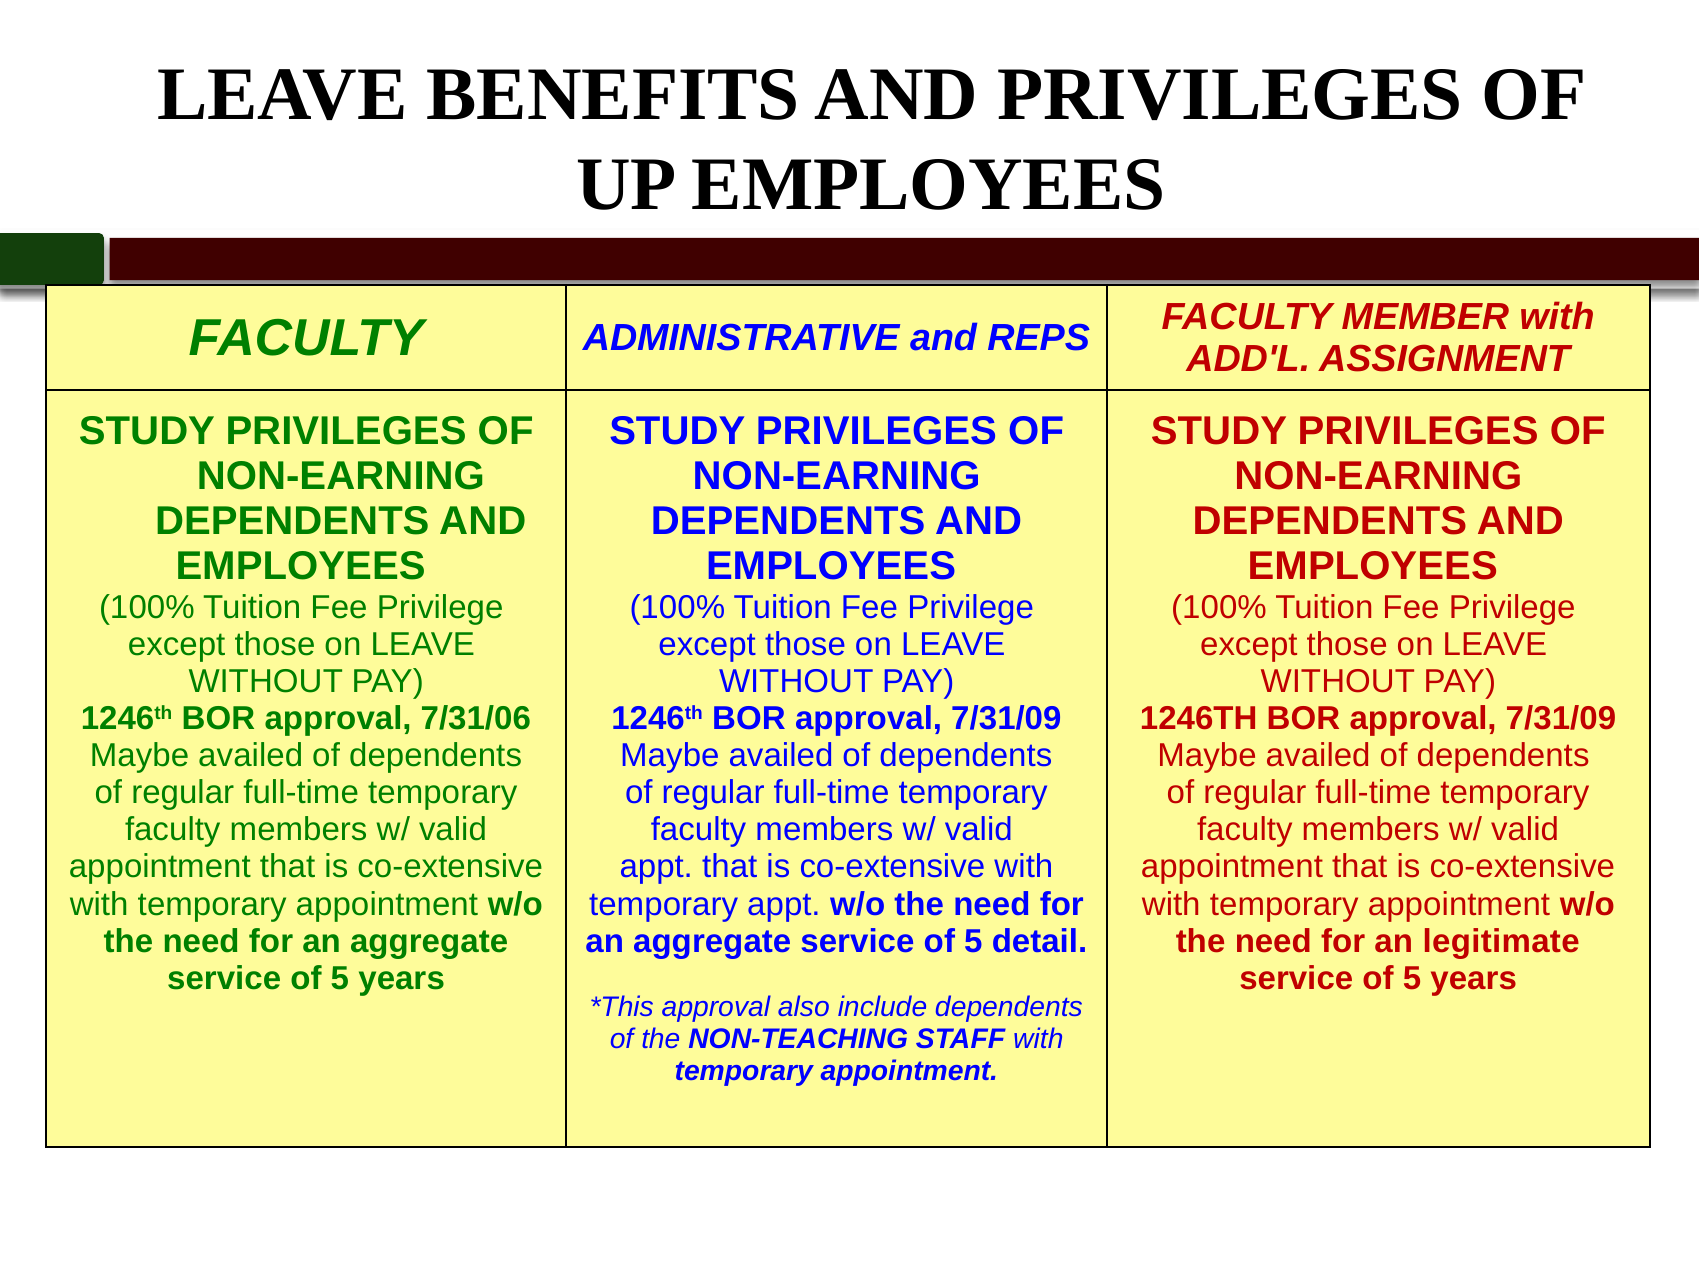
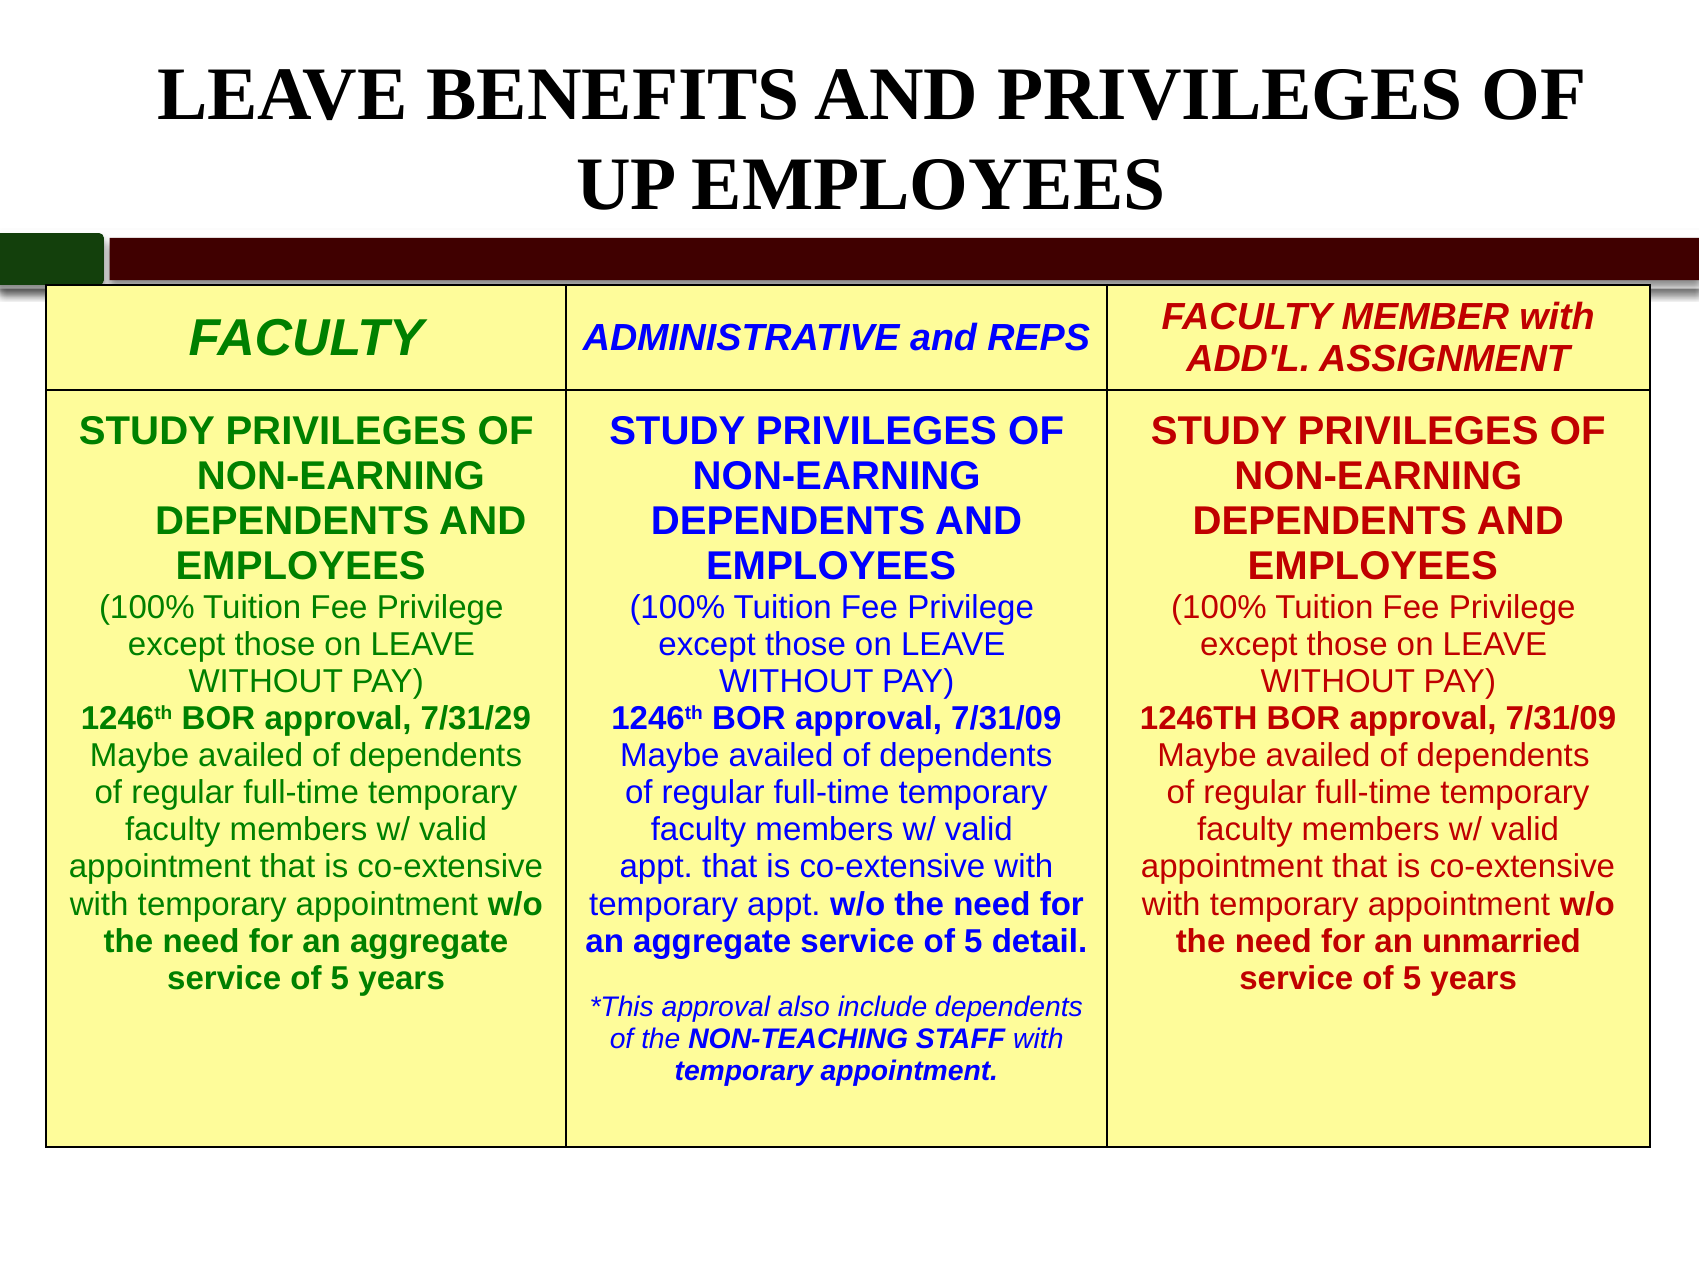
7/31/06: 7/31/06 -> 7/31/29
legitimate: legitimate -> unmarried
